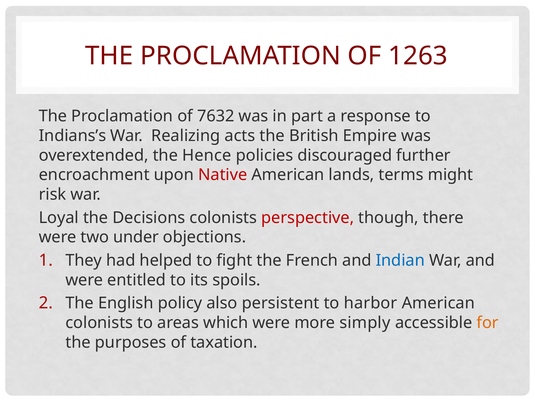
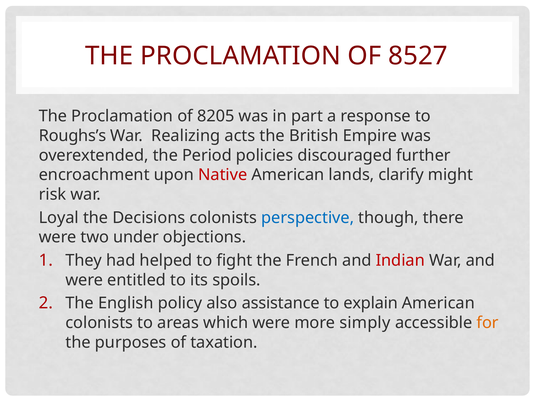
1263: 1263 -> 8527
7632: 7632 -> 8205
Indians’s: Indians’s -> Roughs’s
Hence: Hence -> Period
terms: terms -> clarify
perspective colour: red -> blue
Indian colour: blue -> red
persistent: persistent -> assistance
harbor: harbor -> explain
